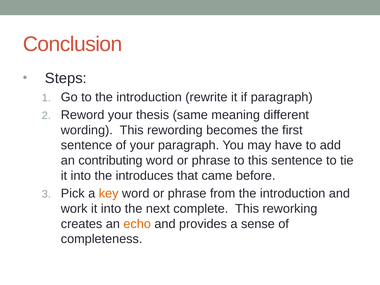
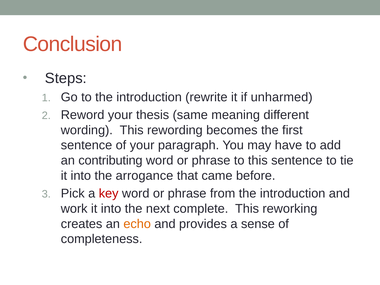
if paragraph: paragraph -> unharmed
introduces: introduces -> arrogance
key colour: orange -> red
